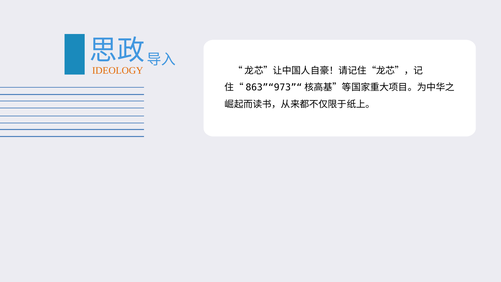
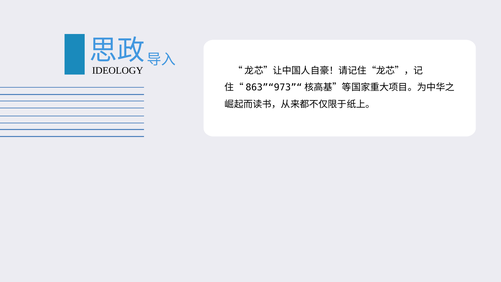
IDEOLOGY colour: orange -> black
